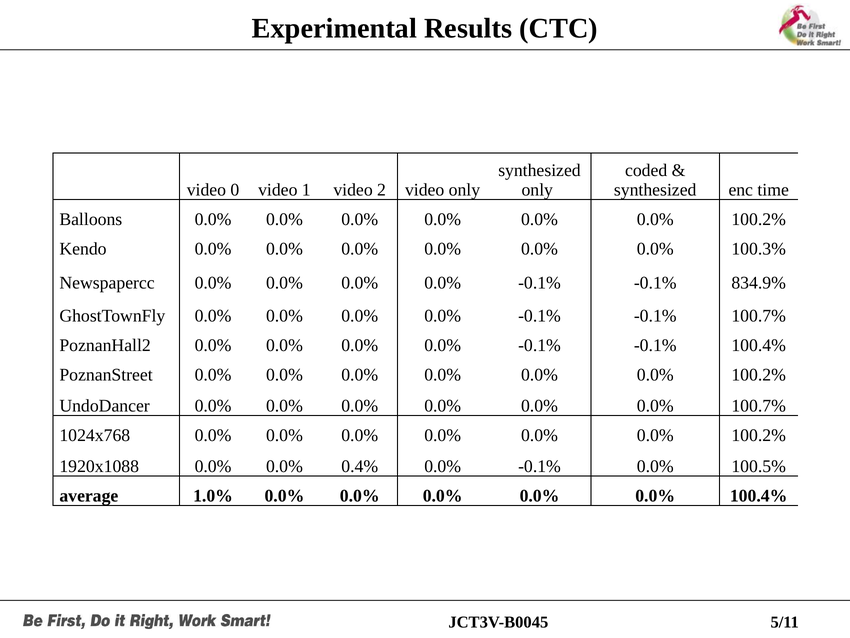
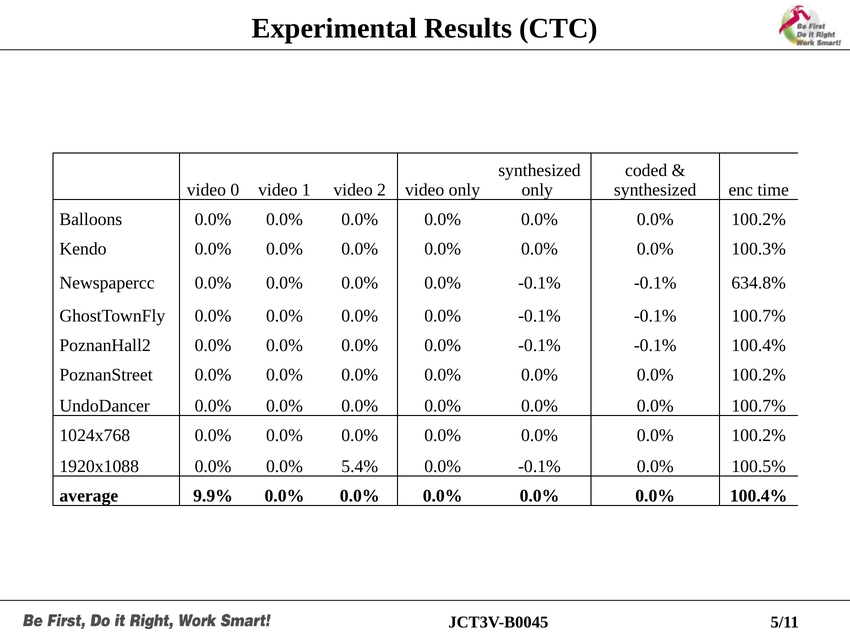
834.9%: 834.9% -> 634.8%
0.4%: 0.4% -> 5.4%
1.0%: 1.0% -> 9.9%
